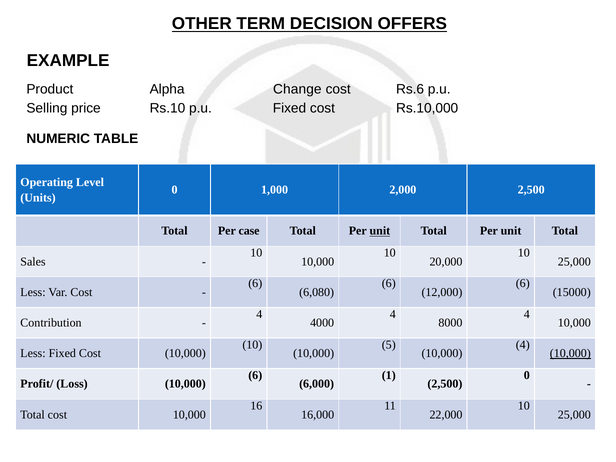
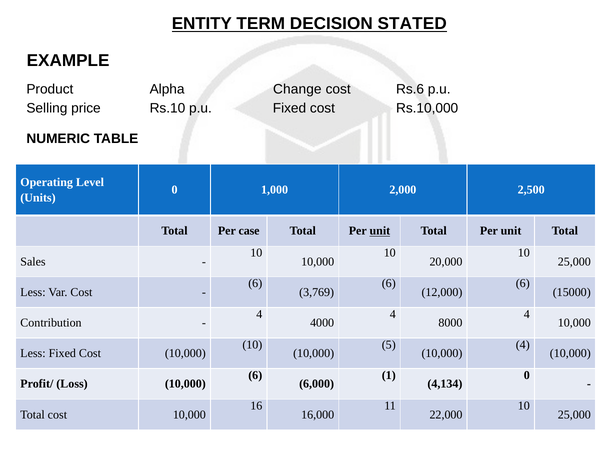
OTHER: OTHER -> ENTITY
OFFERS: OFFERS -> STATED
6,080: 6,080 -> 3,769
10,000 at (570, 353) underline: present -> none
2,500 at (445, 384): 2,500 -> 4,134
